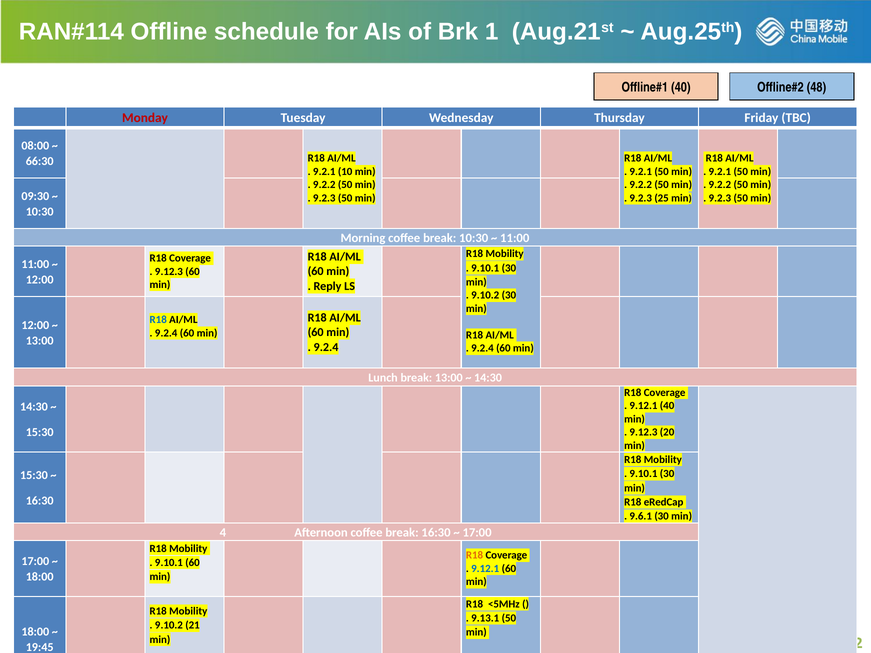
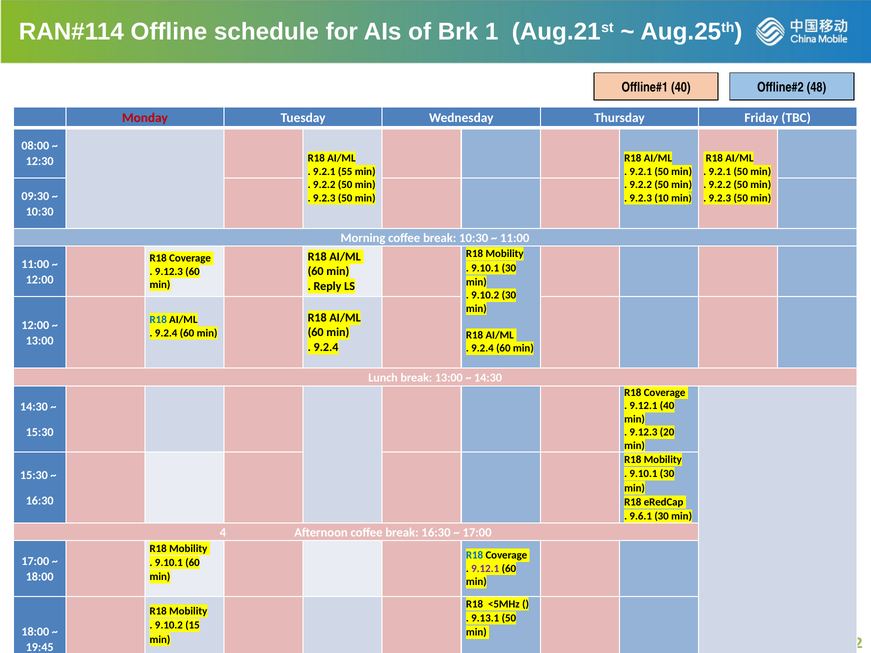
66:30: 66:30 -> 12:30
10: 10 -> 55
25: 25 -> 10
R18 at (475, 556) colour: orange -> blue
9.12.1 at (485, 569) colour: blue -> purple
21: 21 -> 15
